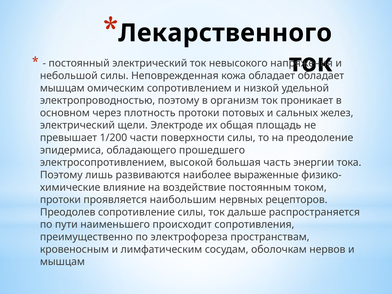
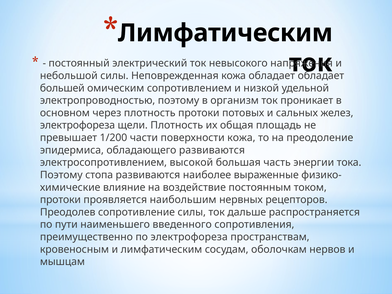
Лекарственного at (225, 33): Лекарственного -> Лимфатическим
мышцам at (62, 88): мышцам -> большей
электрический at (77, 125): электрический -> электрофореза
щели Электроде: Электроде -> Плотность
поверхности силы: силы -> кожа
обладающего прошедшего: прошедшего -> развиваются
лишь: лишь -> стопа
происходит: происходит -> введенного
